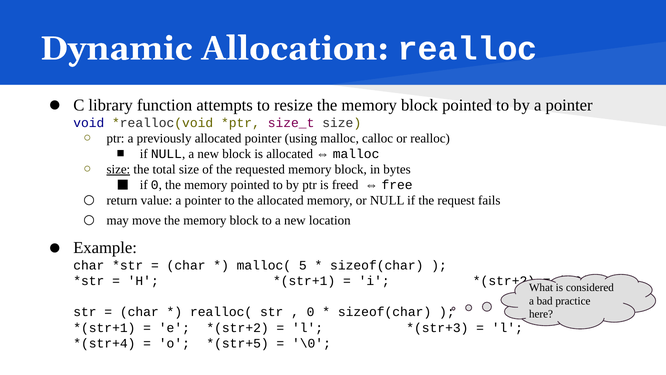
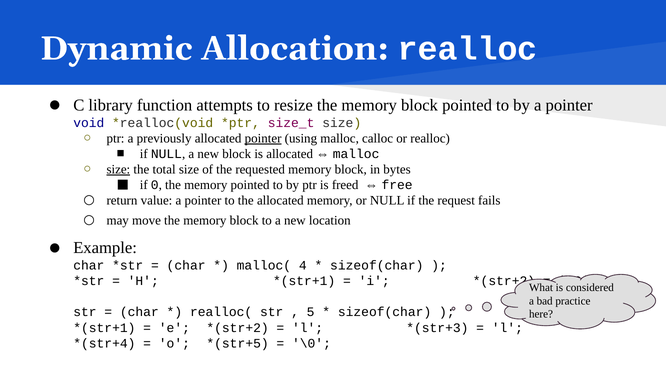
pointer at (263, 138) underline: none -> present
5: 5 -> 4
0 at (311, 312): 0 -> 5
